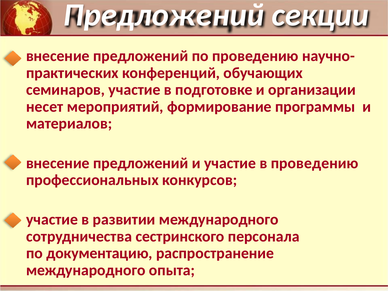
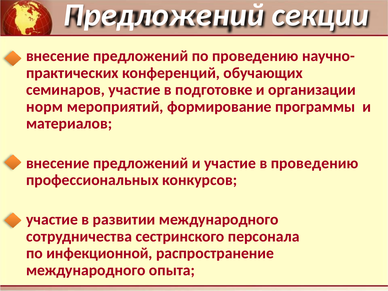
несет: несет -> норм
документацию: документацию -> инфекционной
